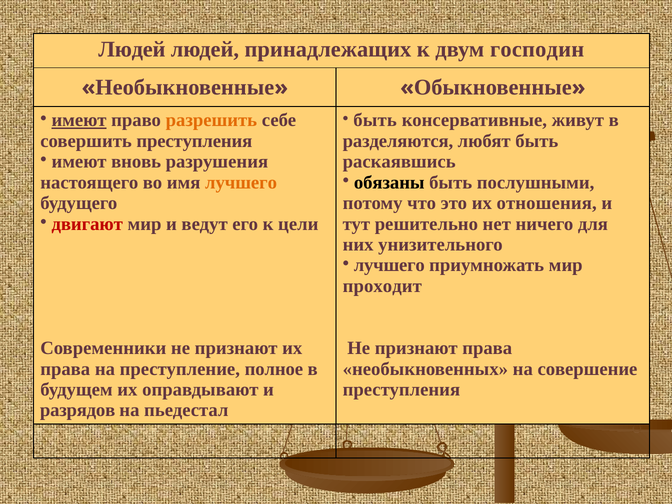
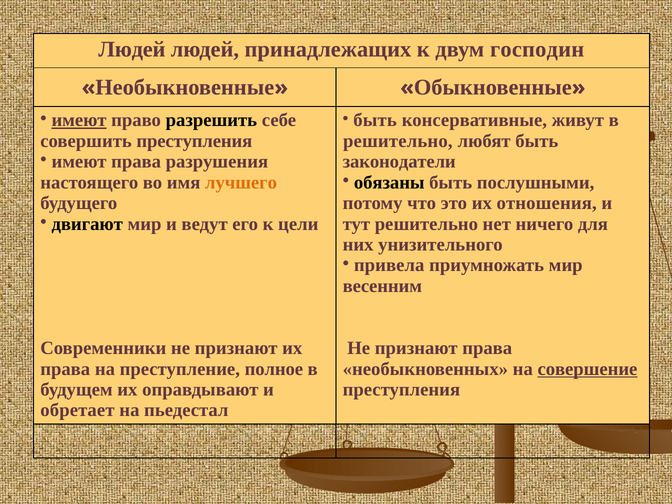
разрешить colour: orange -> black
разделяются at (398, 141): разделяются -> решительно
имеют вновь: вновь -> права
раскаявшись: раскаявшись -> законодатели
двигают colour: red -> black
лучшего at (389, 265): лучшего -> привела
проходит: проходит -> весенним
совершение underline: none -> present
разрядов: разрядов -> обретает
